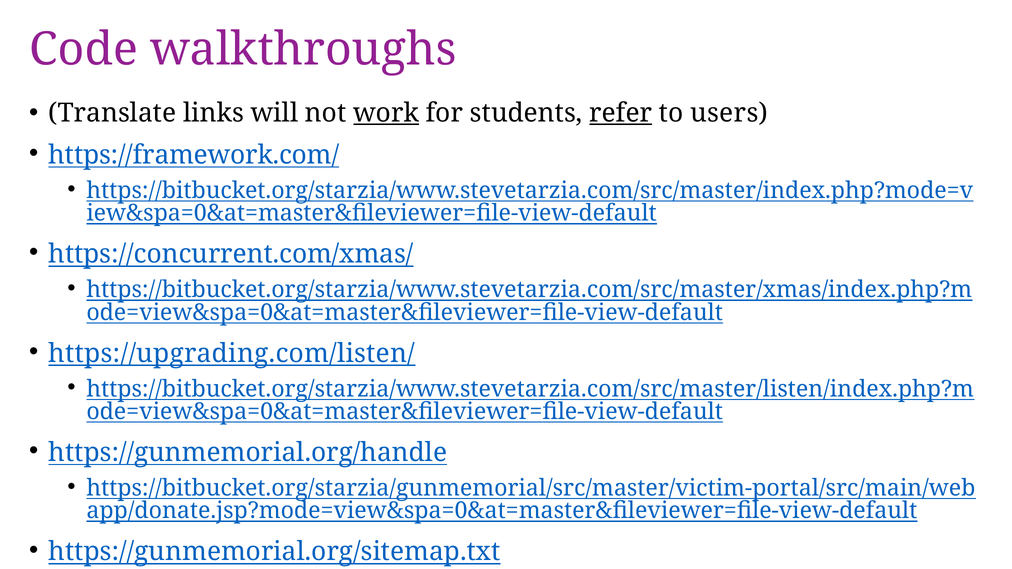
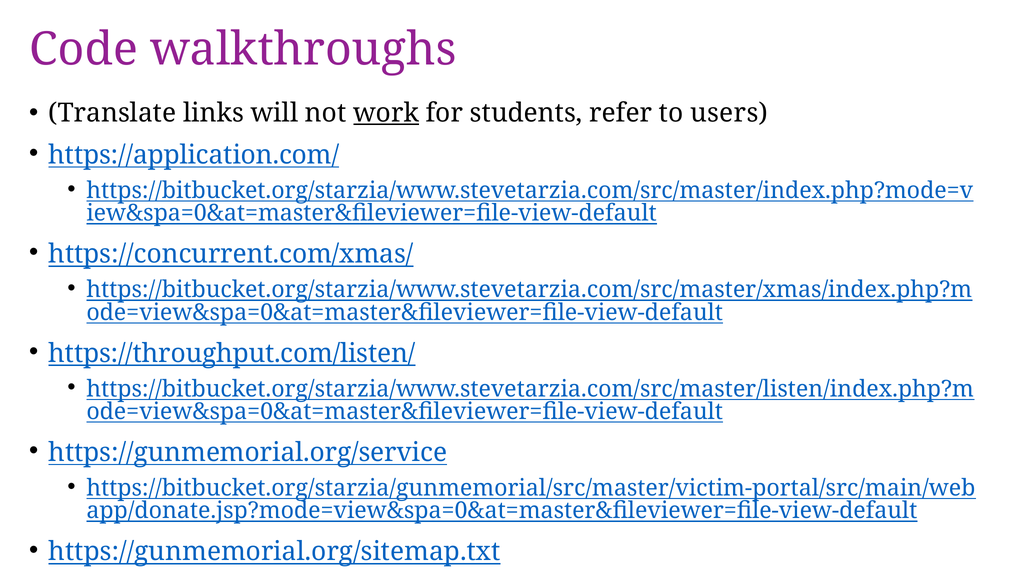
refer underline: present -> none
https://framework.com/: https://framework.com/ -> https://application.com/
https://upgrading.com/listen/: https://upgrading.com/listen/ -> https://throughput.com/listen/
https://gunmemorial.org/handle: https://gunmemorial.org/handle -> https://gunmemorial.org/service
